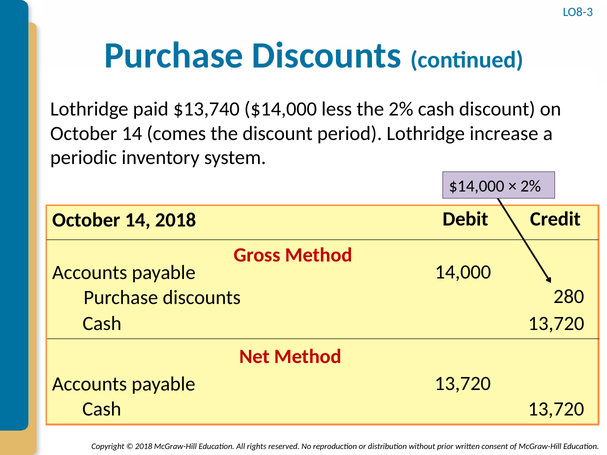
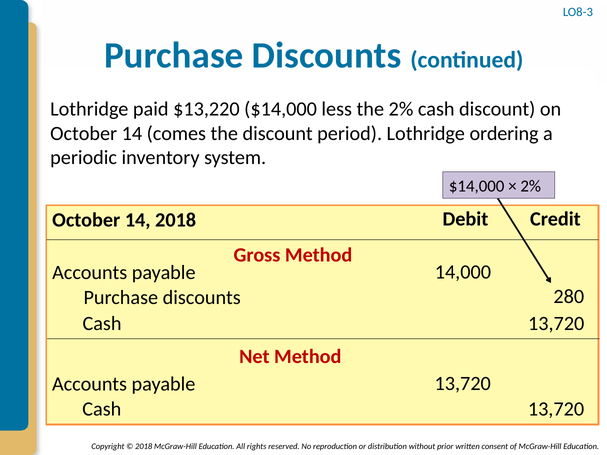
$13,740: $13,740 -> $13,220
increase: increase -> ordering
